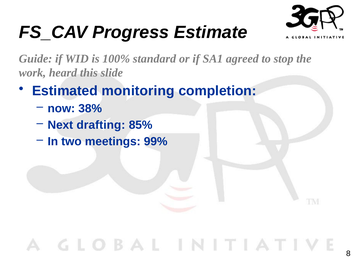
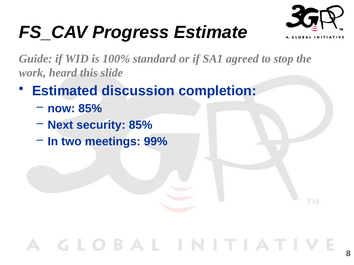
monitoring: monitoring -> discussion
now 38%: 38% -> 85%
drafting: drafting -> security
